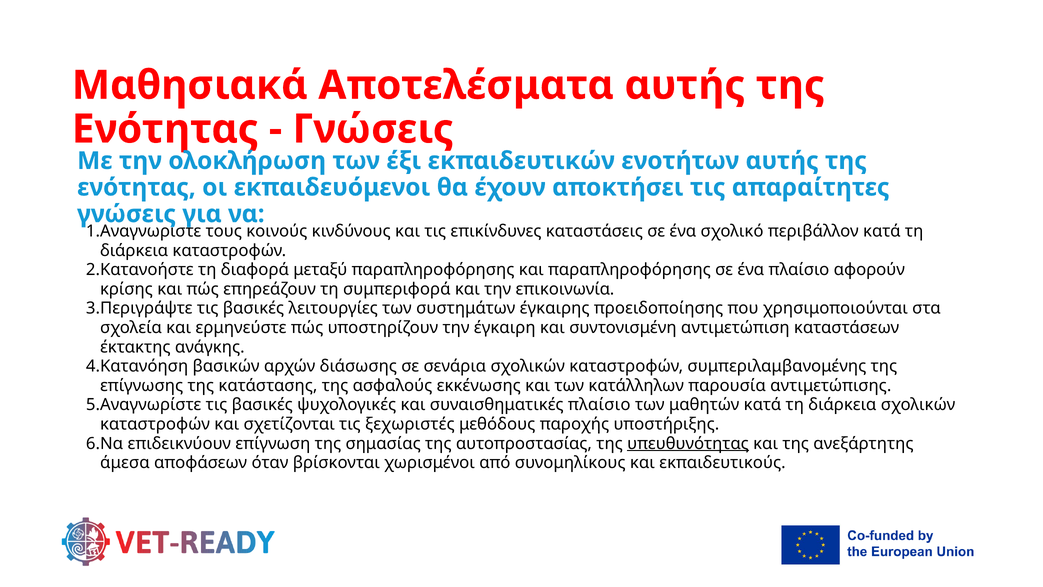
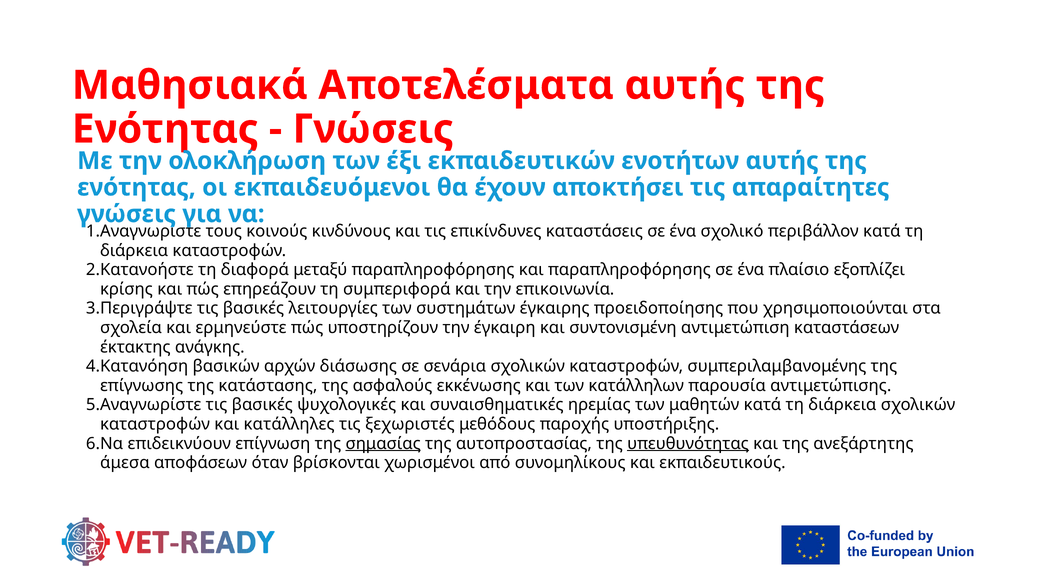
αφορούν: αφορούν -> εξοπλίζει
συναισθηματικές πλαίσιο: πλαίσιο -> ηρεμίας
σχετίζονται: σχετίζονται -> κατάλληλες
σημασίας underline: none -> present
